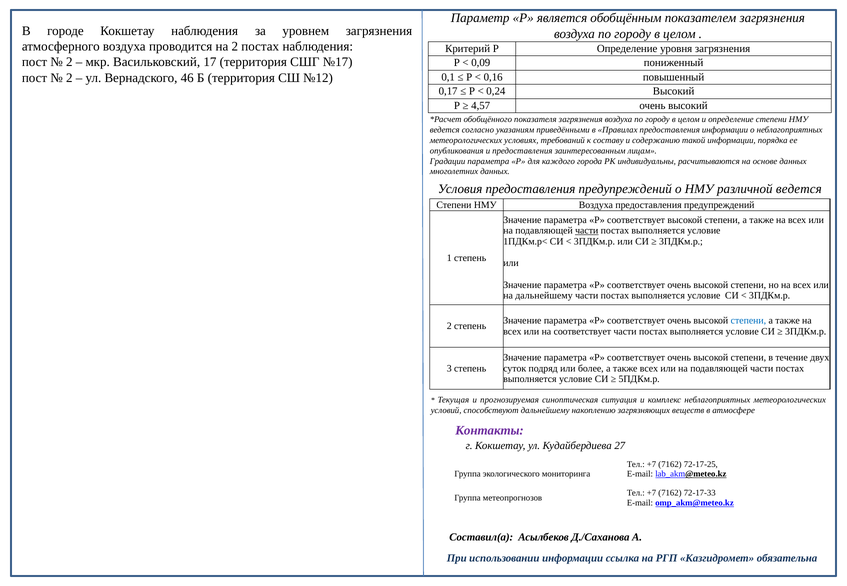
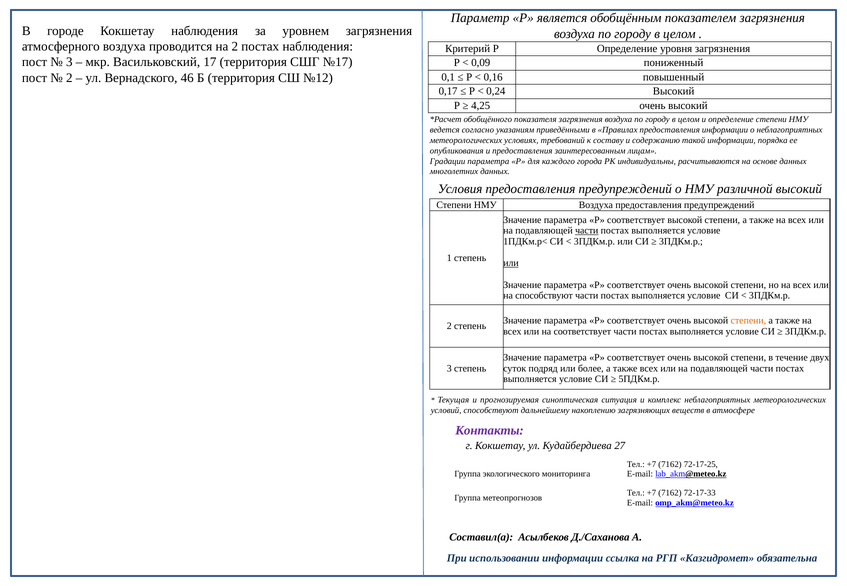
2 at (69, 62): 2 -> 3
4,57: 4,57 -> 4,25
различной ведется: ведется -> высокий
или at (511, 263) underline: none -> present
на дальнейшему: дальнейшему -> способствуют
степени at (748, 321) colour: blue -> orange
